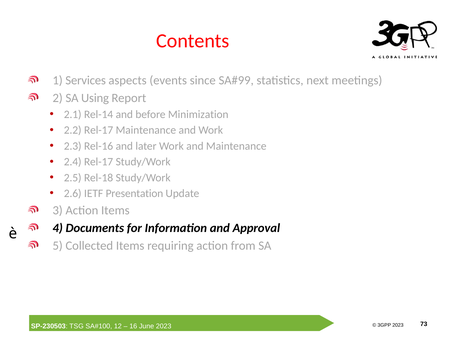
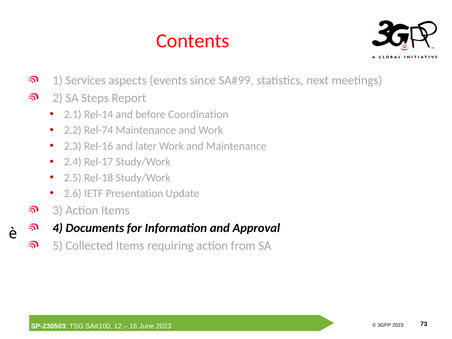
Using: Using -> Steps
Minimization: Minimization -> Coordination
2.2 Rel-17: Rel-17 -> Rel-74
